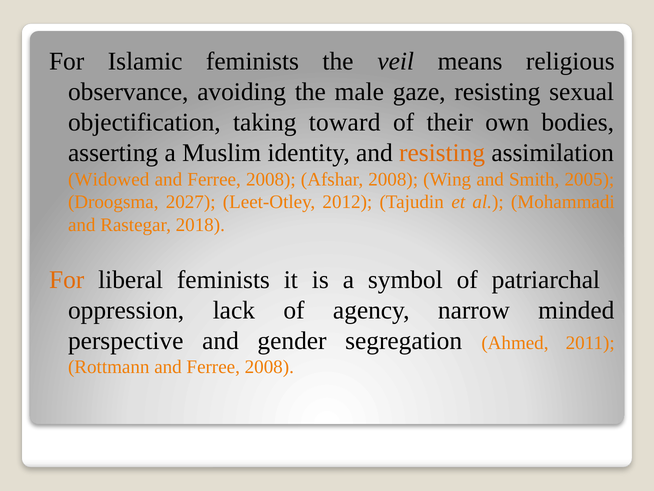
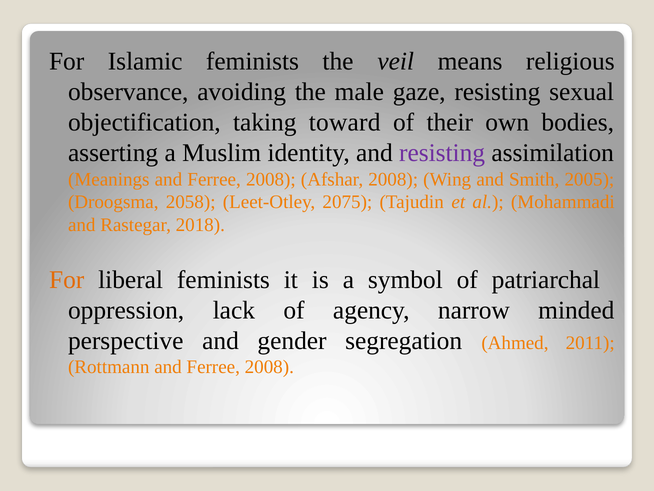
resisting at (442, 153) colour: orange -> purple
Widowed: Widowed -> Meanings
2027: 2027 -> 2058
2012: 2012 -> 2075
